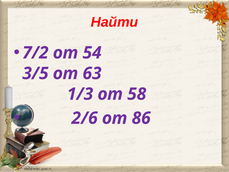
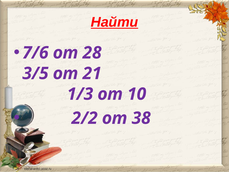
Найти underline: none -> present
7/2: 7/2 -> 7/6
54: 54 -> 28
63: 63 -> 21
58: 58 -> 10
2/6: 2/6 -> 2/2
86: 86 -> 38
